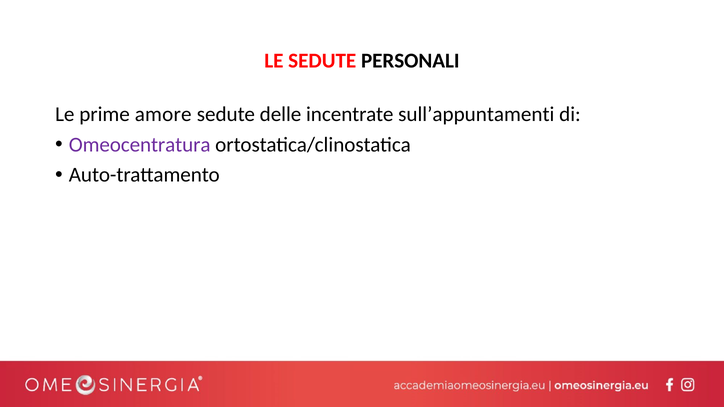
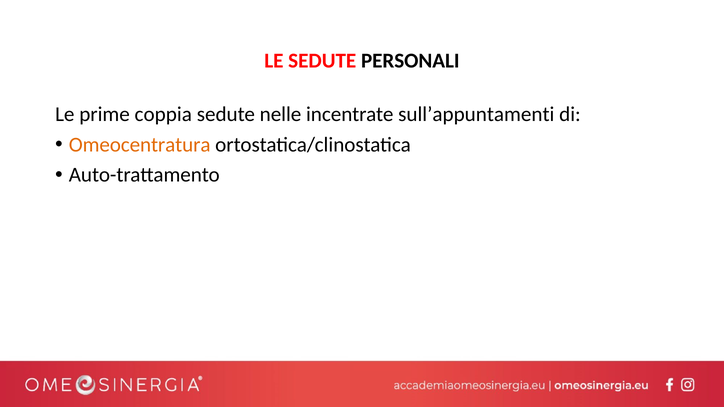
amore: amore -> coppia
delle: delle -> nelle
Omeocentratura colour: purple -> orange
